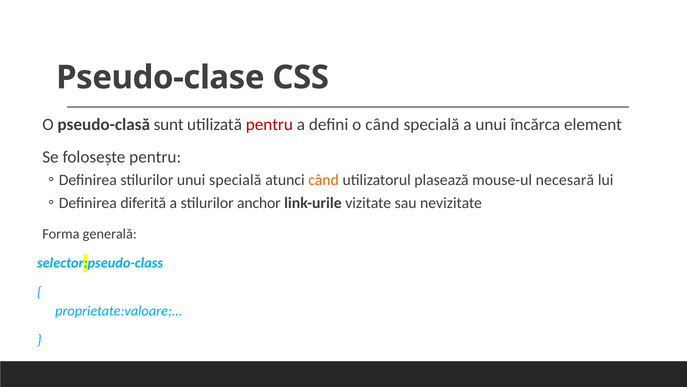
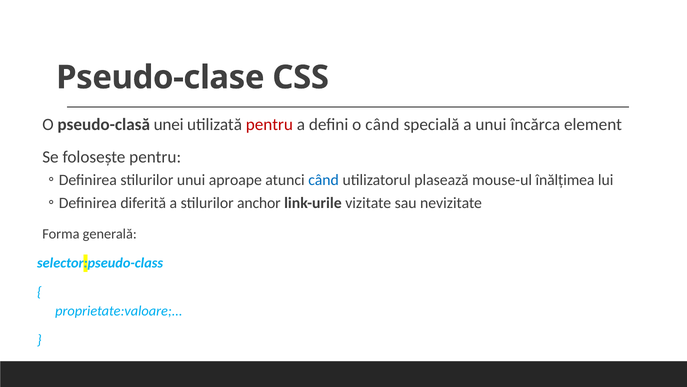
sunt: sunt -> unei
unui specială: specială -> aproape
când at (324, 180) colour: orange -> blue
necesară: necesară -> înălțimea
